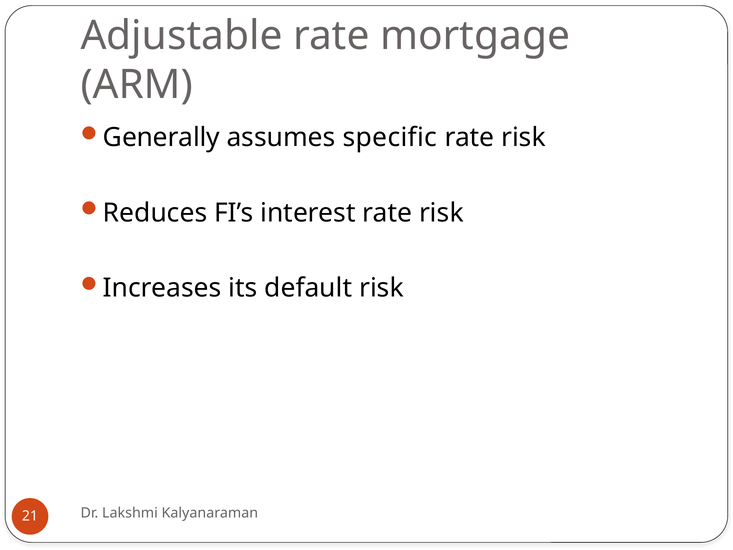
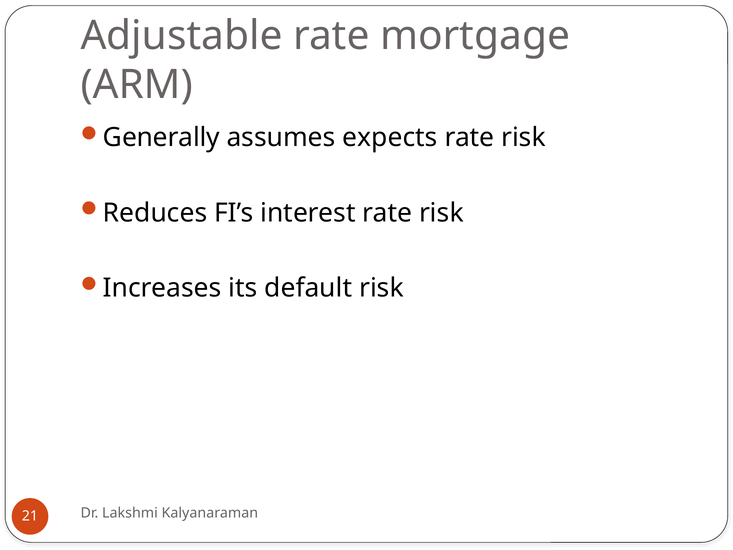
specific: specific -> expects
